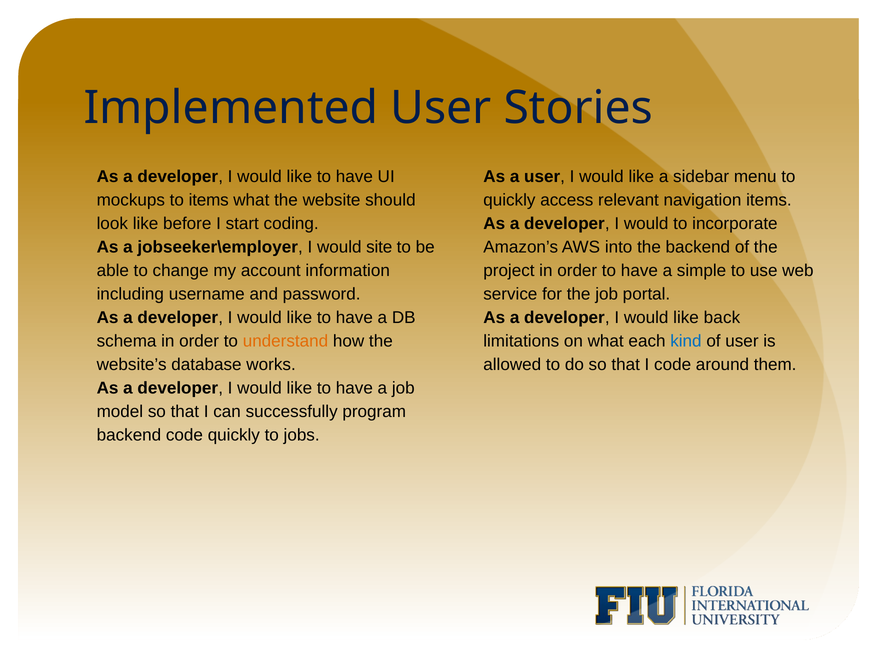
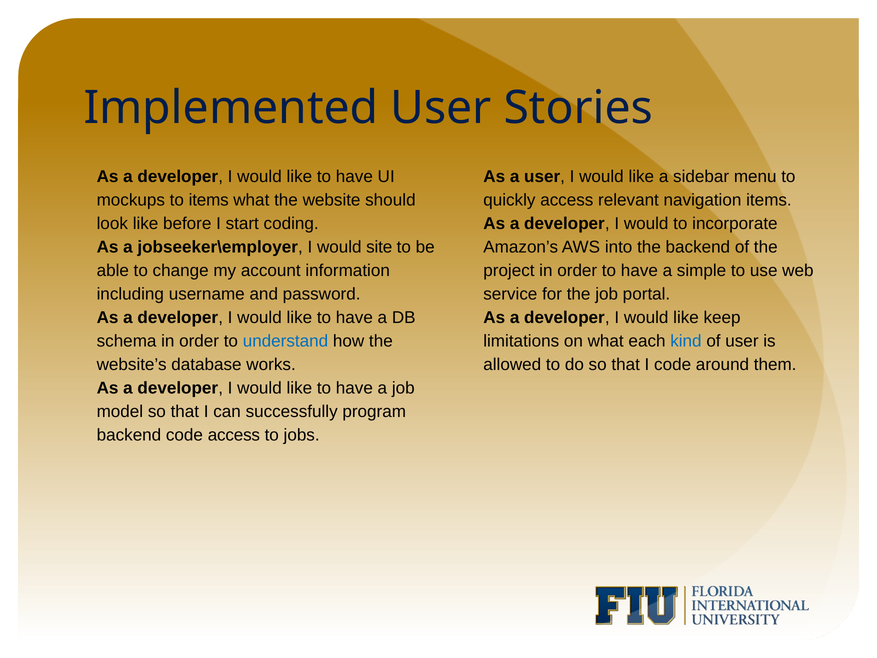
back: back -> keep
understand colour: orange -> blue
code quickly: quickly -> access
